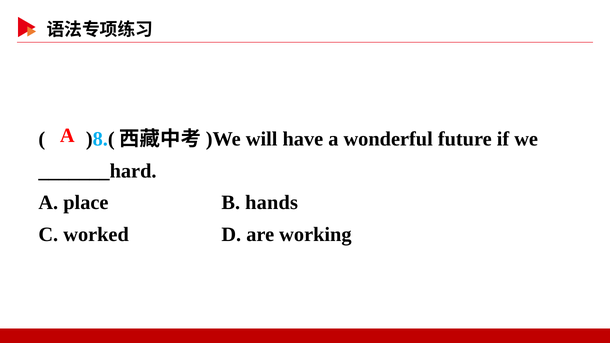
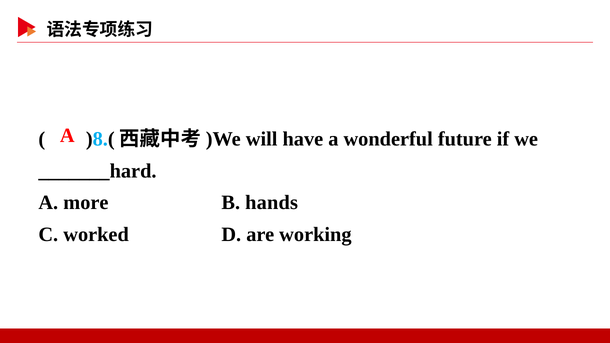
place: place -> more
